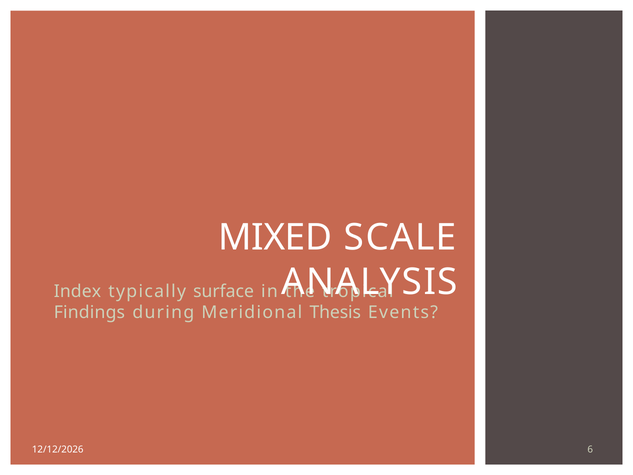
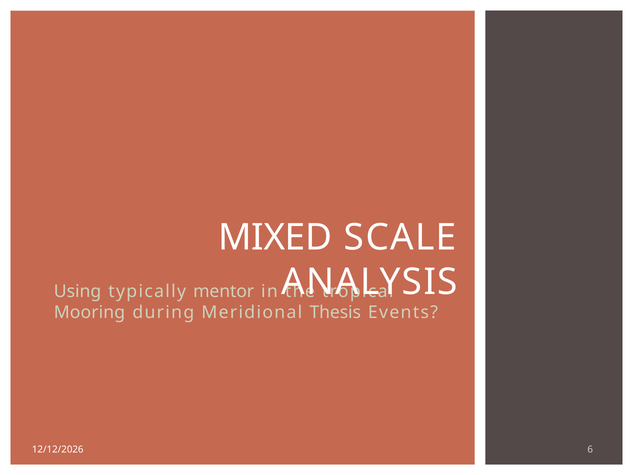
Index: Index -> Using
surface: surface -> mentor
Findings: Findings -> Mooring
